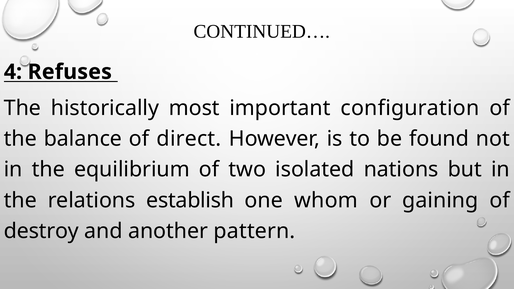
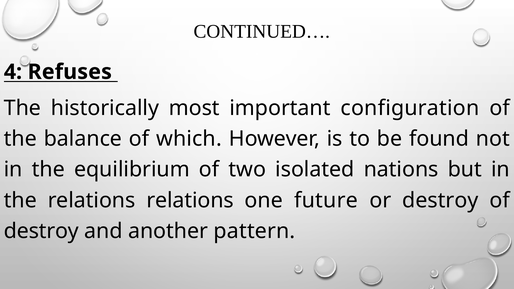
direct: direct -> which
relations establish: establish -> relations
whom: whom -> future
or gaining: gaining -> destroy
